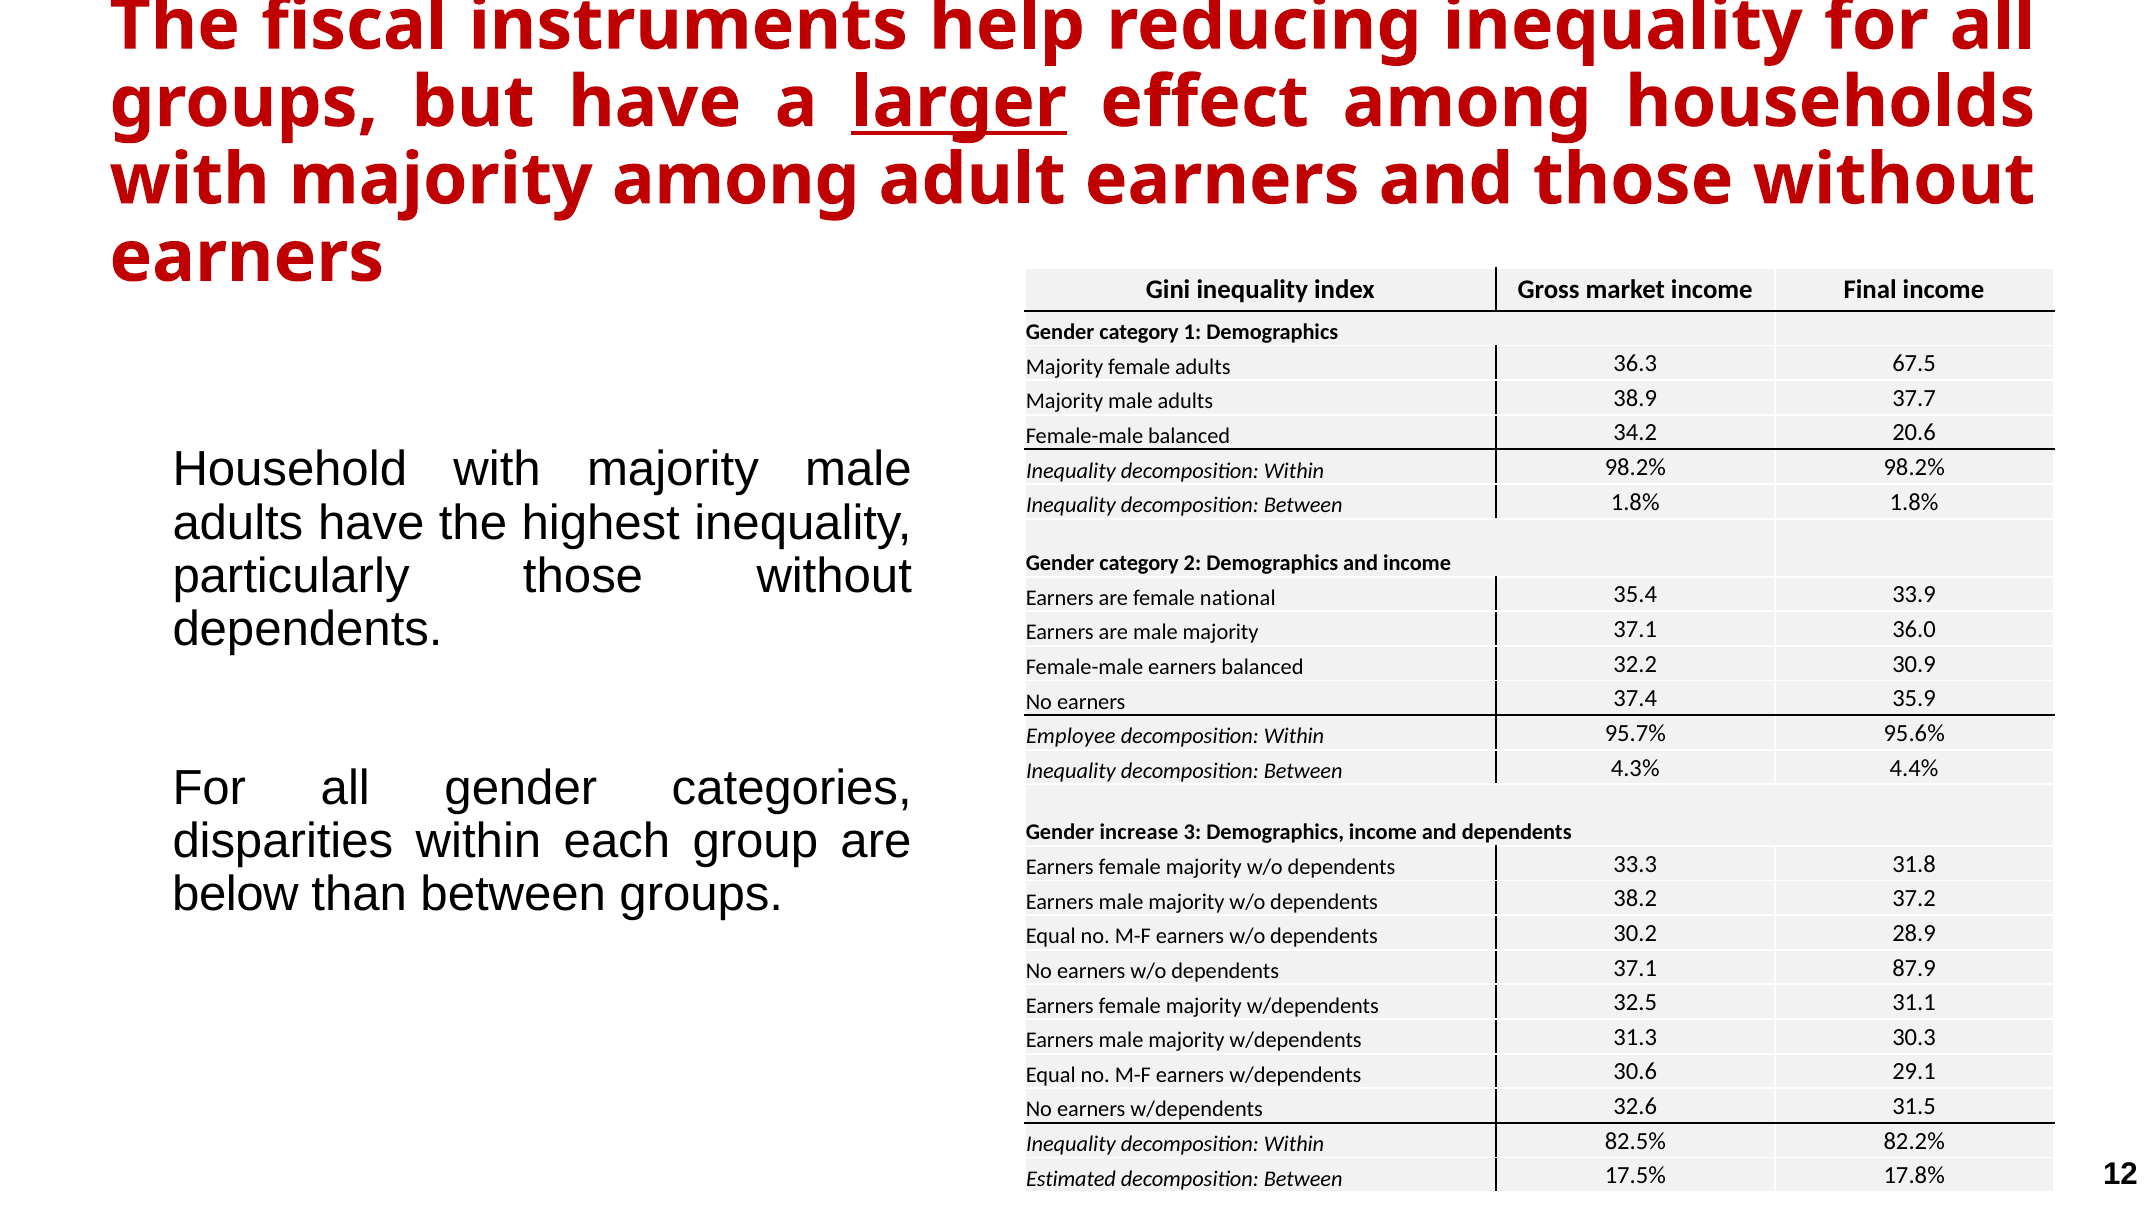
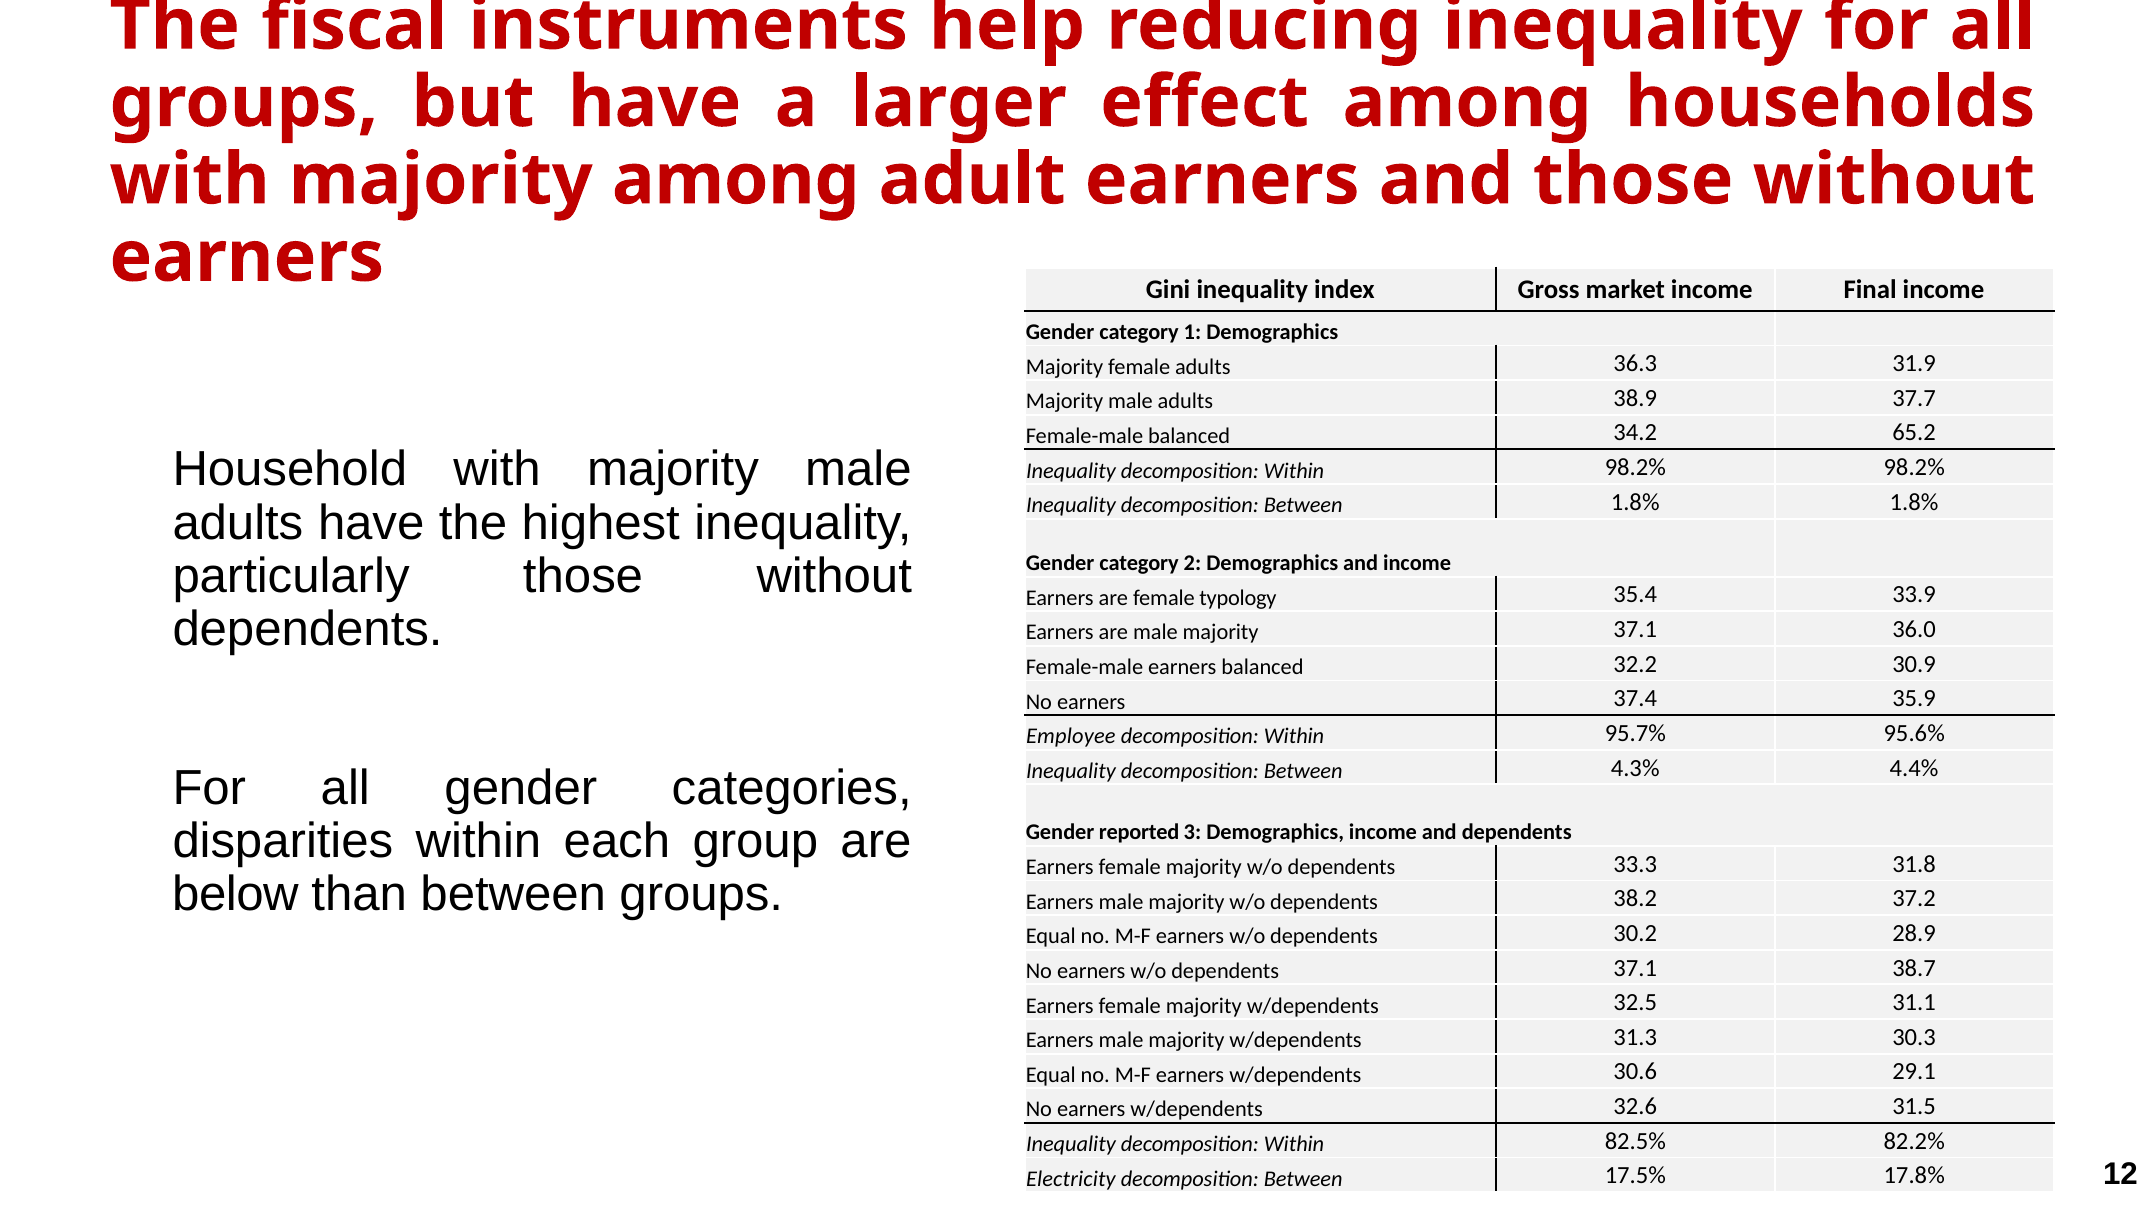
larger underline: present -> none
67.5: 67.5 -> 31.9
20.6: 20.6 -> 65.2
national: national -> typology
increase: increase -> reported
87.9: 87.9 -> 38.7
Estimated: Estimated -> Electricity
